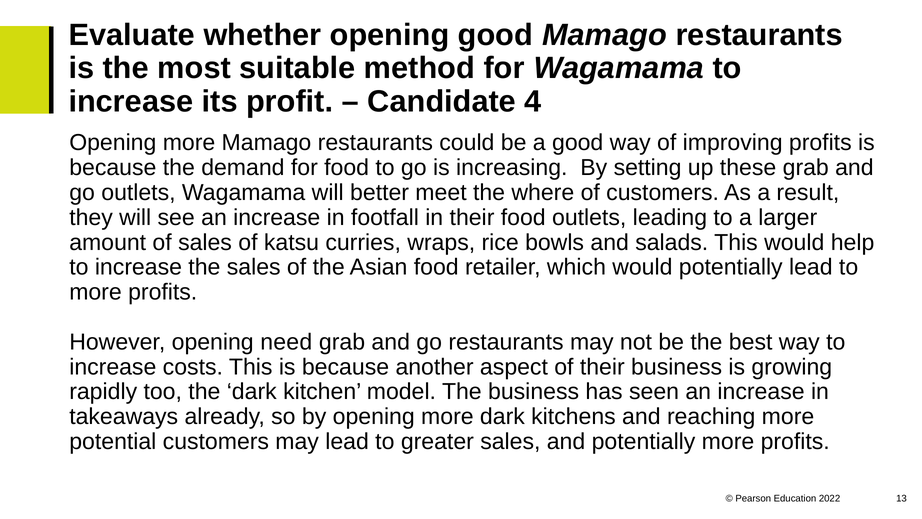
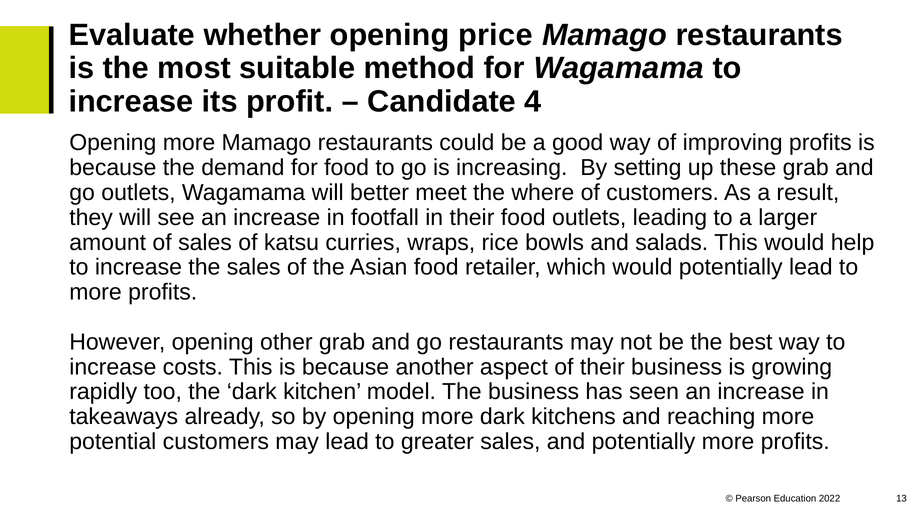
opening good: good -> price
need: need -> other
